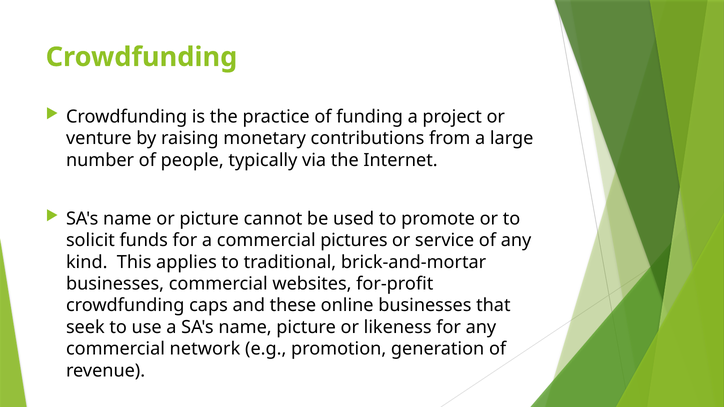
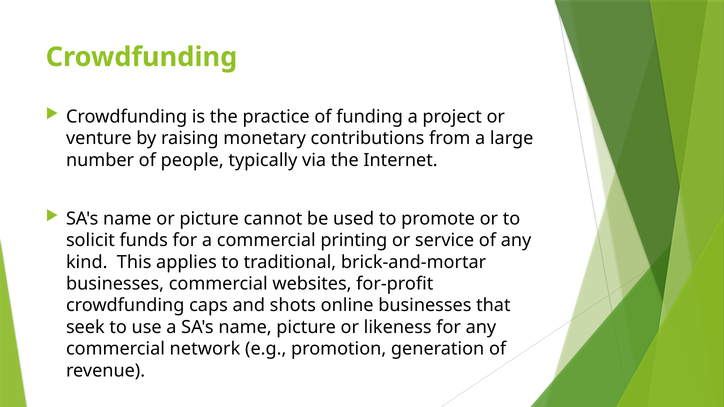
pictures: pictures -> printing
these: these -> shots
